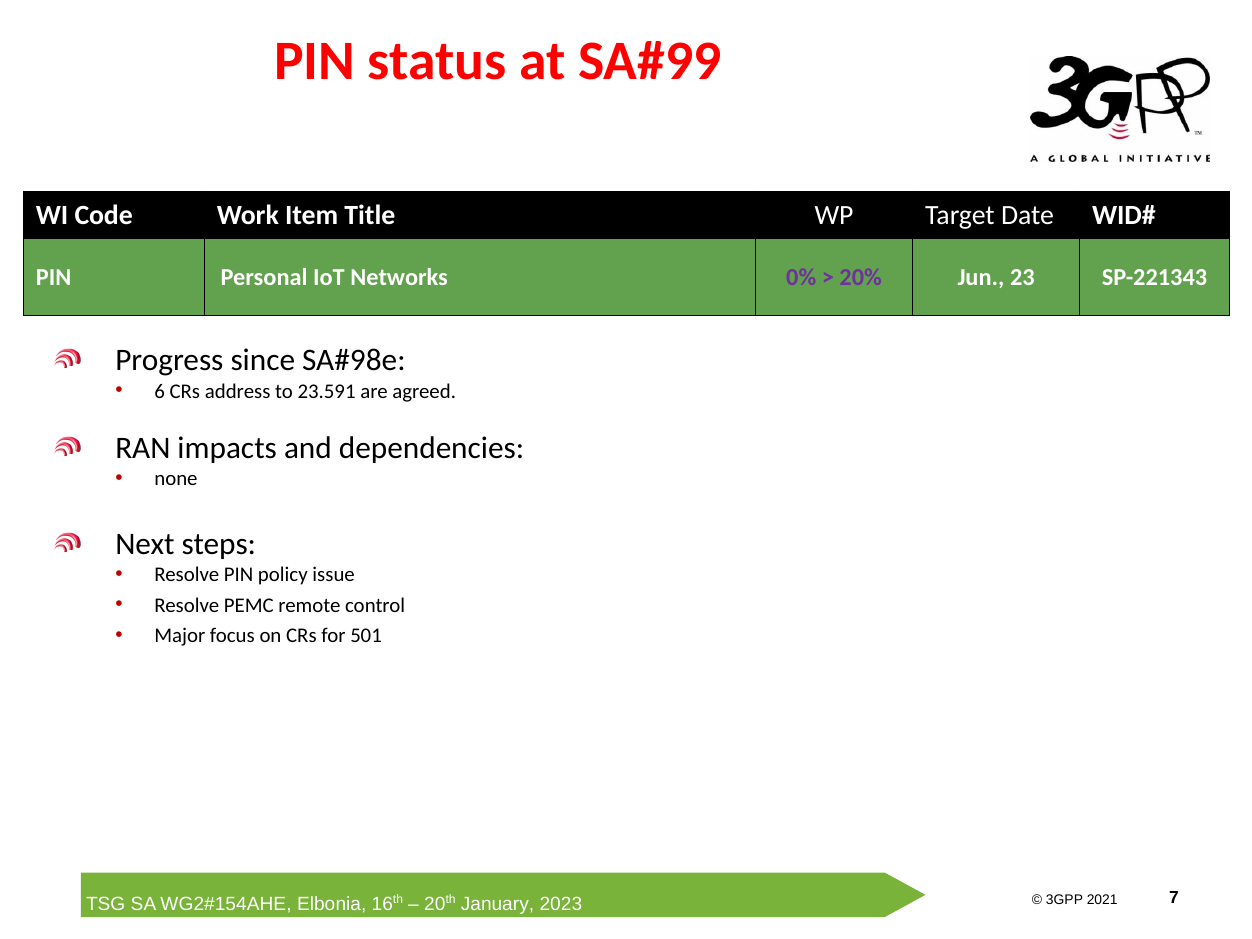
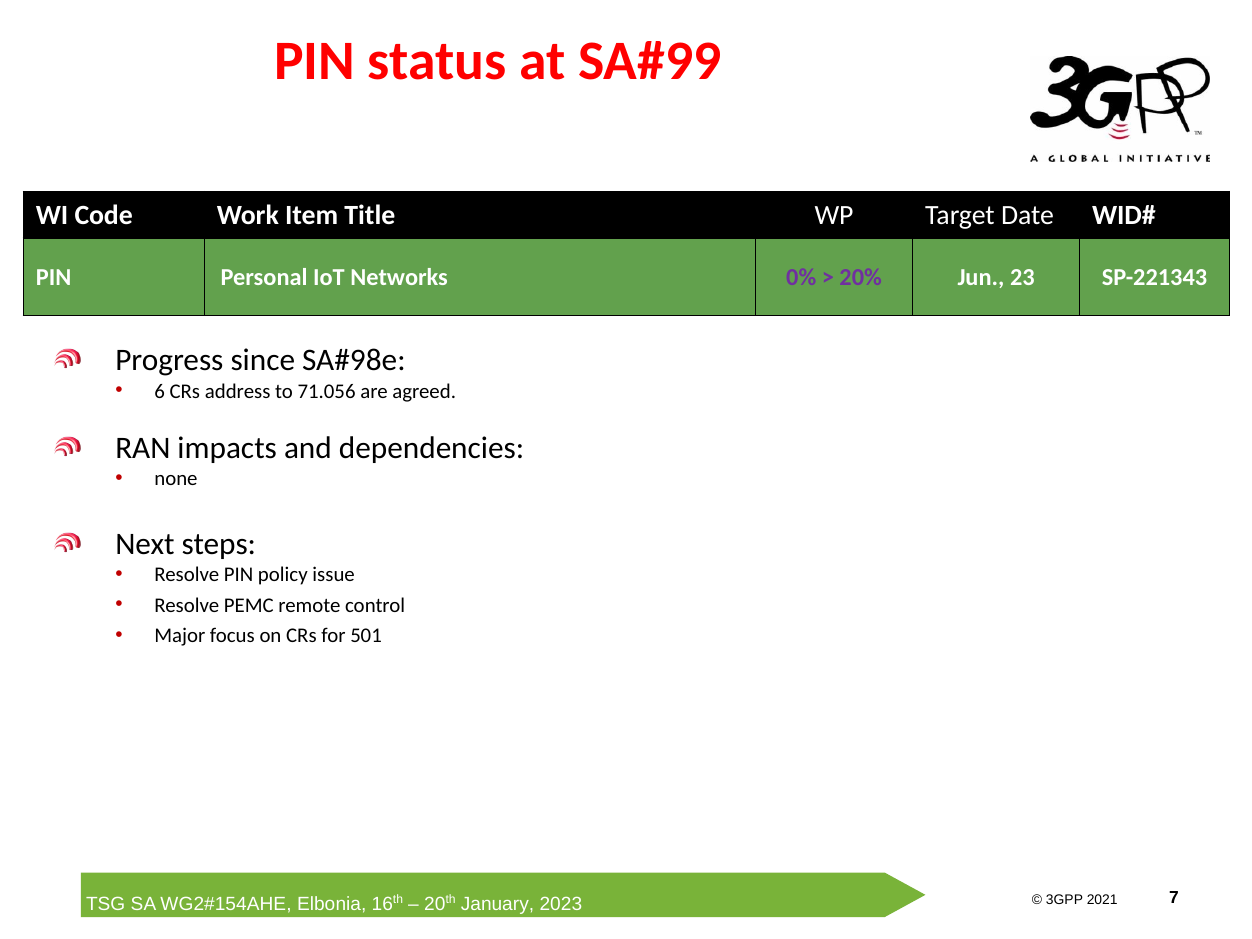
23.591: 23.591 -> 71.056
